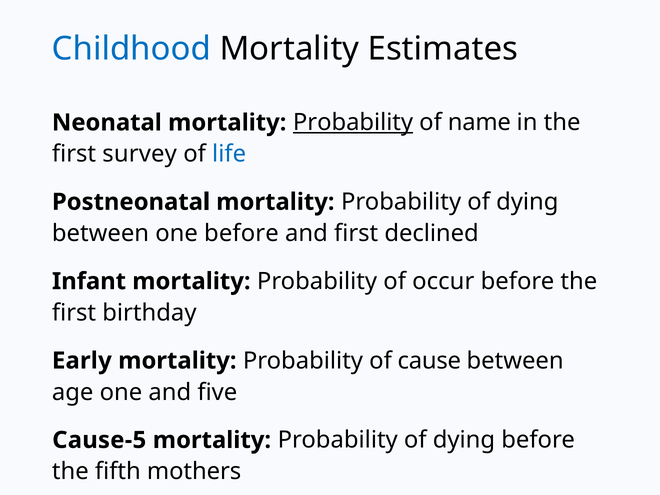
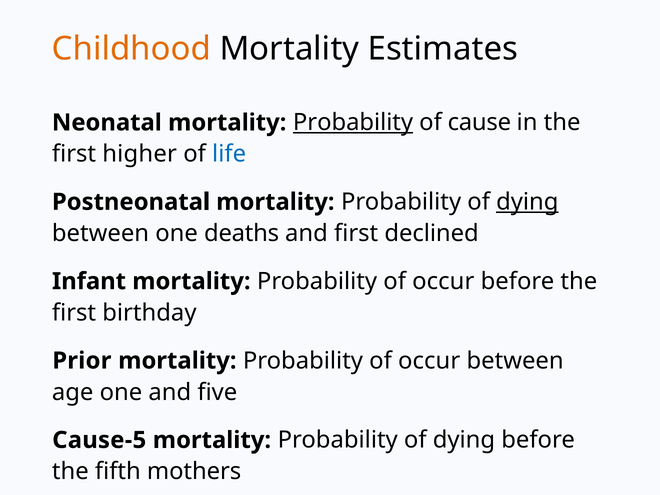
Childhood colour: blue -> orange
name: name -> cause
survey: survey -> higher
dying at (527, 202) underline: none -> present
one before: before -> deaths
Early: Early -> Prior
cause at (429, 361): cause -> occur
